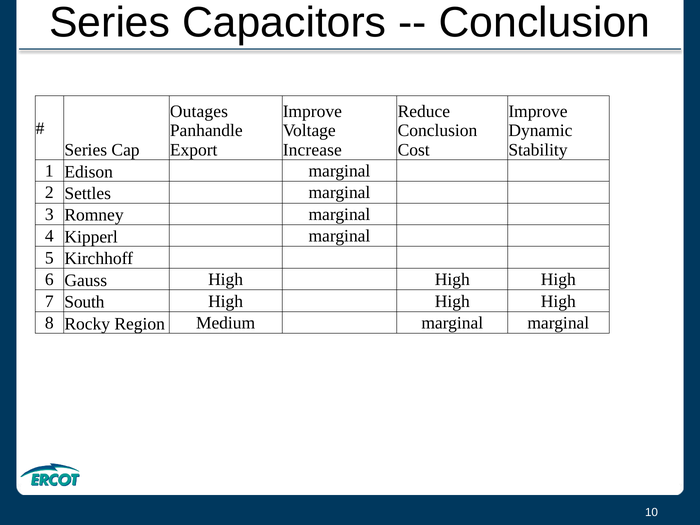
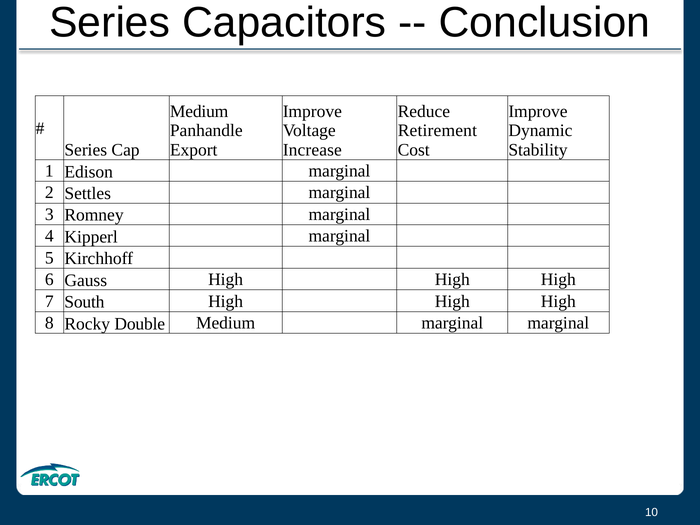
Outages at (199, 111): Outages -> Medium
Conclusion at (437, 131): Conclusion -> Retirement
Region: Region -> Double
